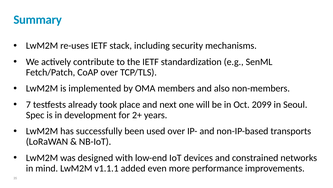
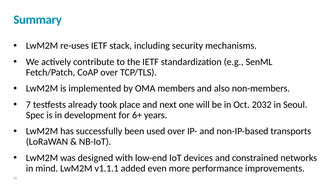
2099: 2099 -> 2032
2+: 2+ -> 6+
